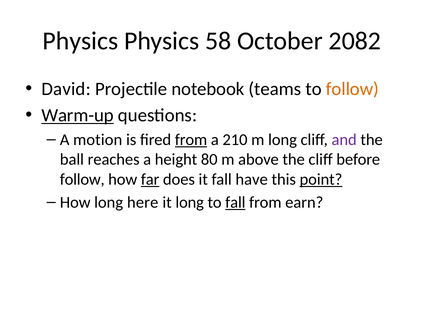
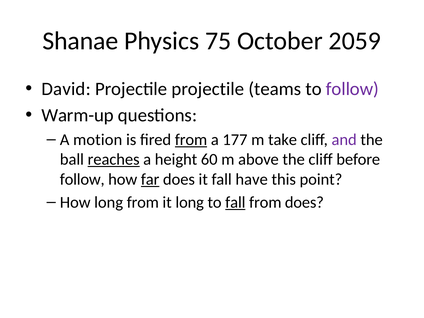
Physics at (80, 41): Physics -> Shanae
58: 58 -> 75
2082: 2082 -> 2059
Projectile notebook: notebook -> projectile
follow at (352, 89) colour: orange -> purple
Warm-up underline: present -> none
210: 210 -> 177
m long: long -> take
reaches underline: none -> present
80: 80 -> 60
point underline: present -> none
long here: here -> from
from earn: earn -> does
